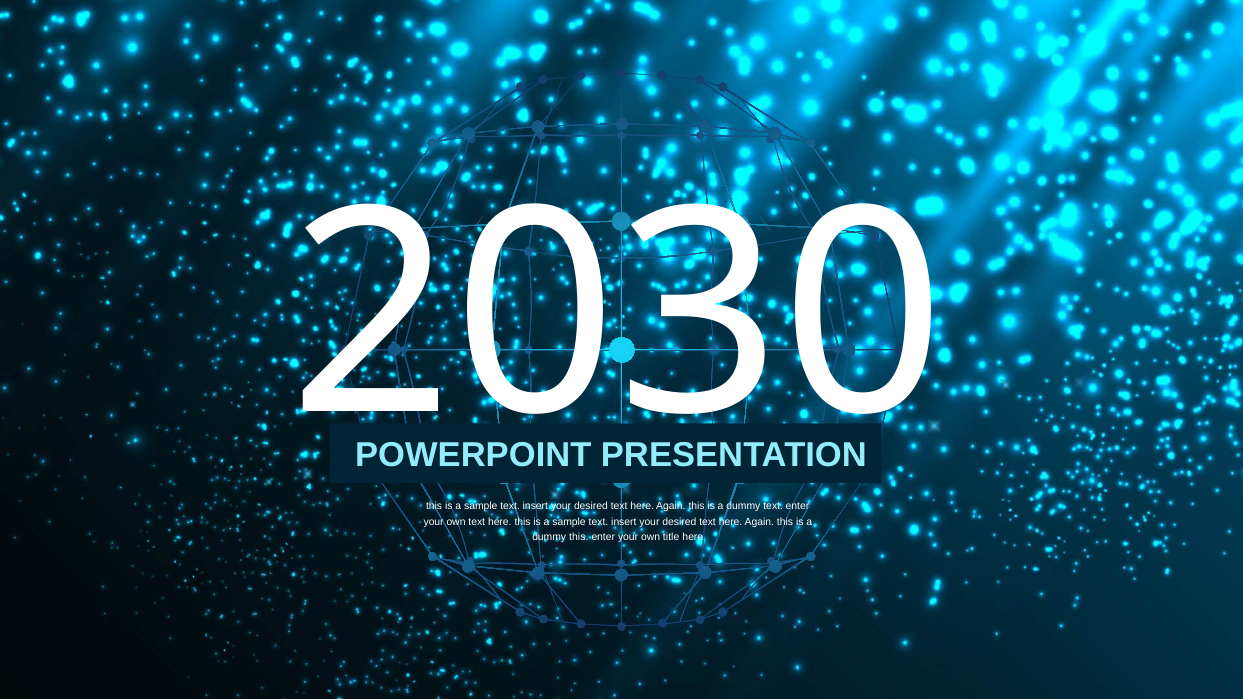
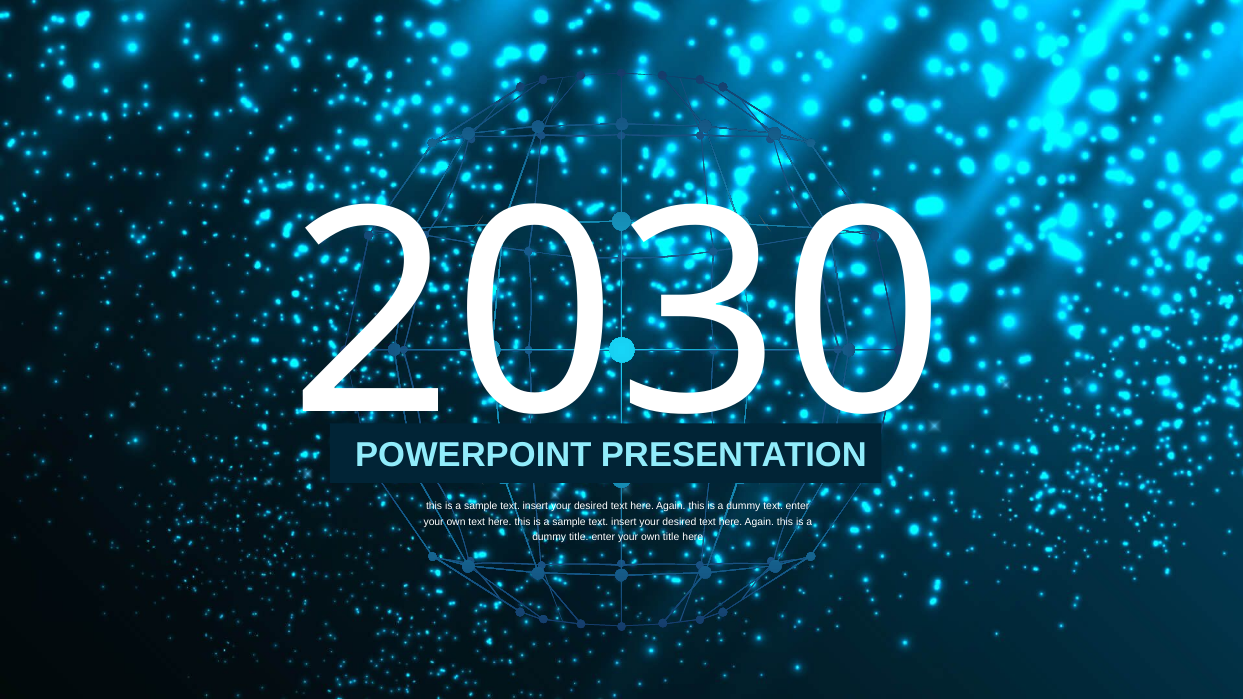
dummy this: this -> title
